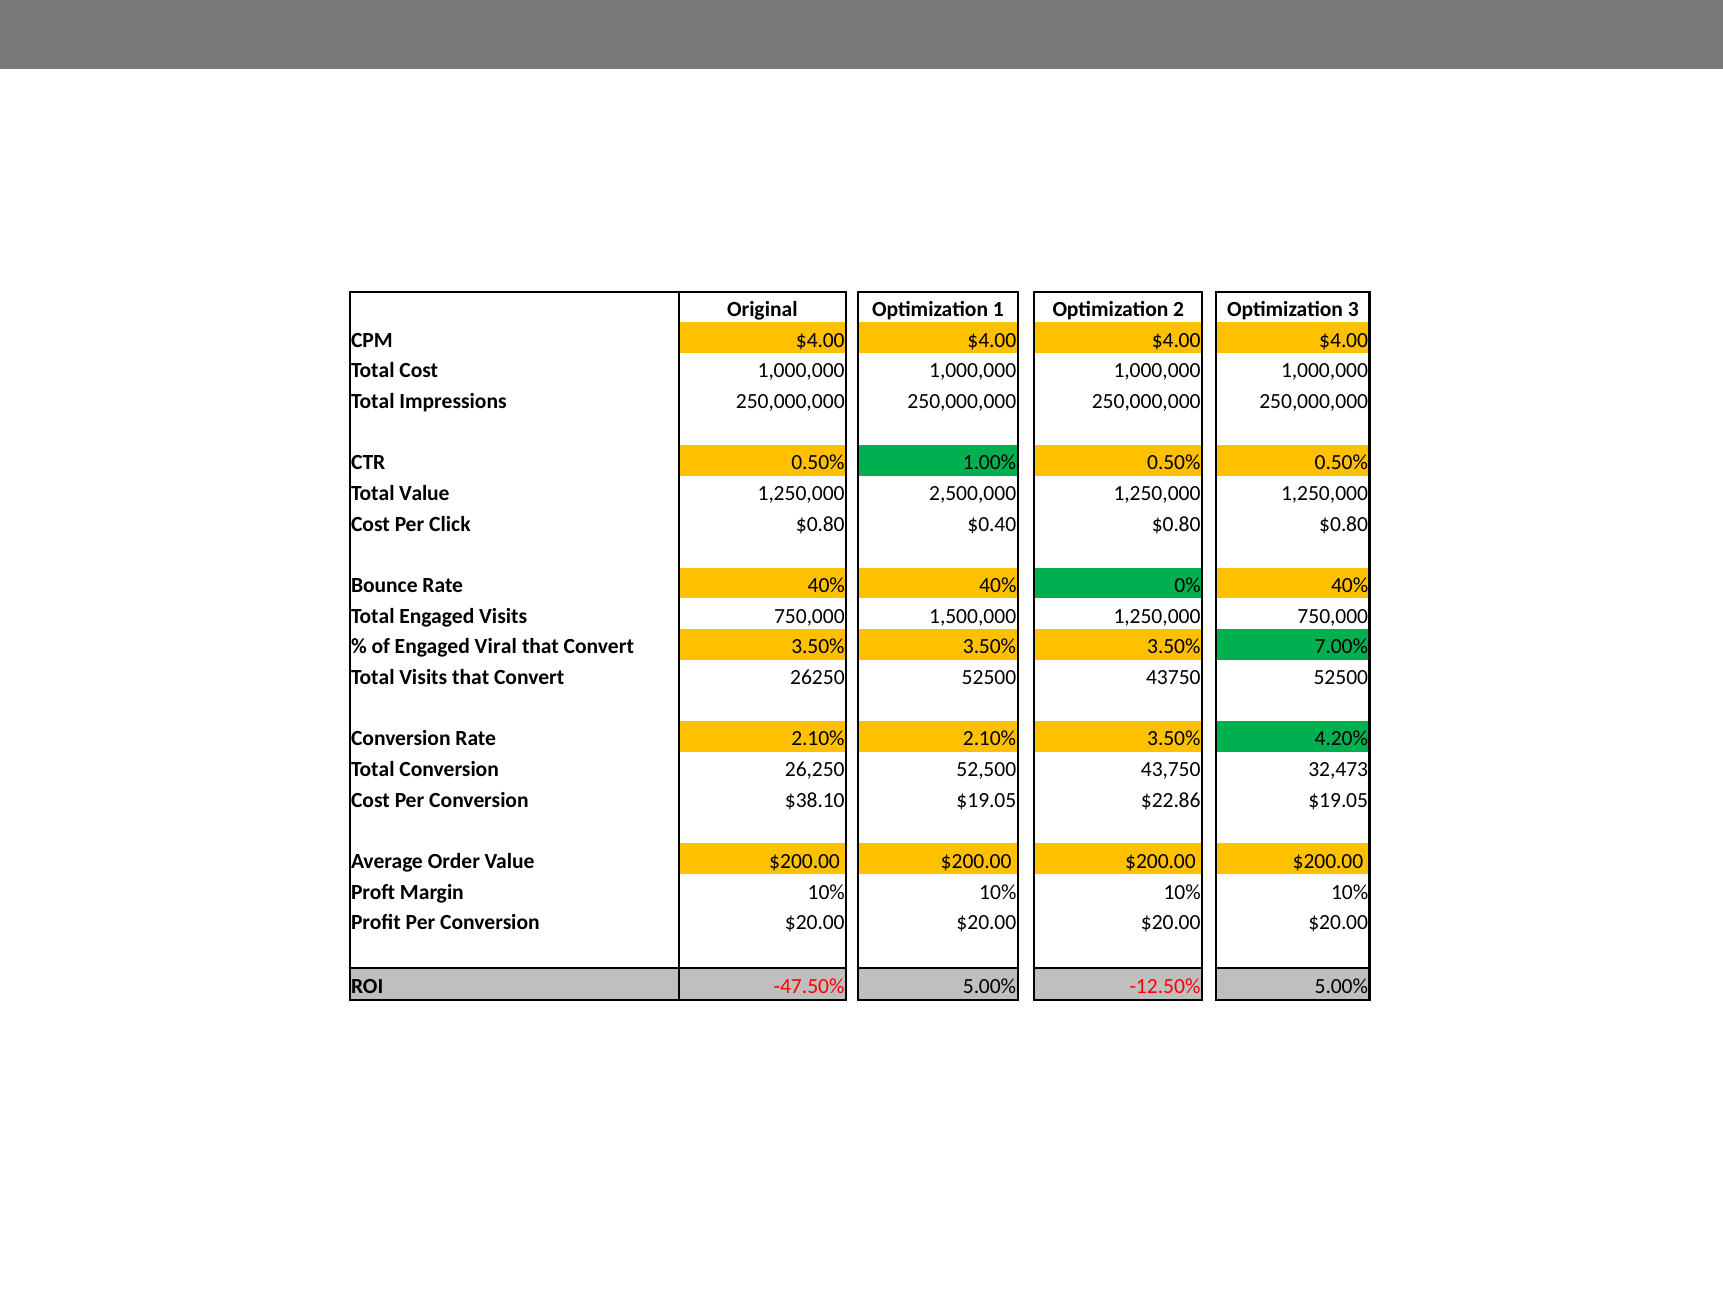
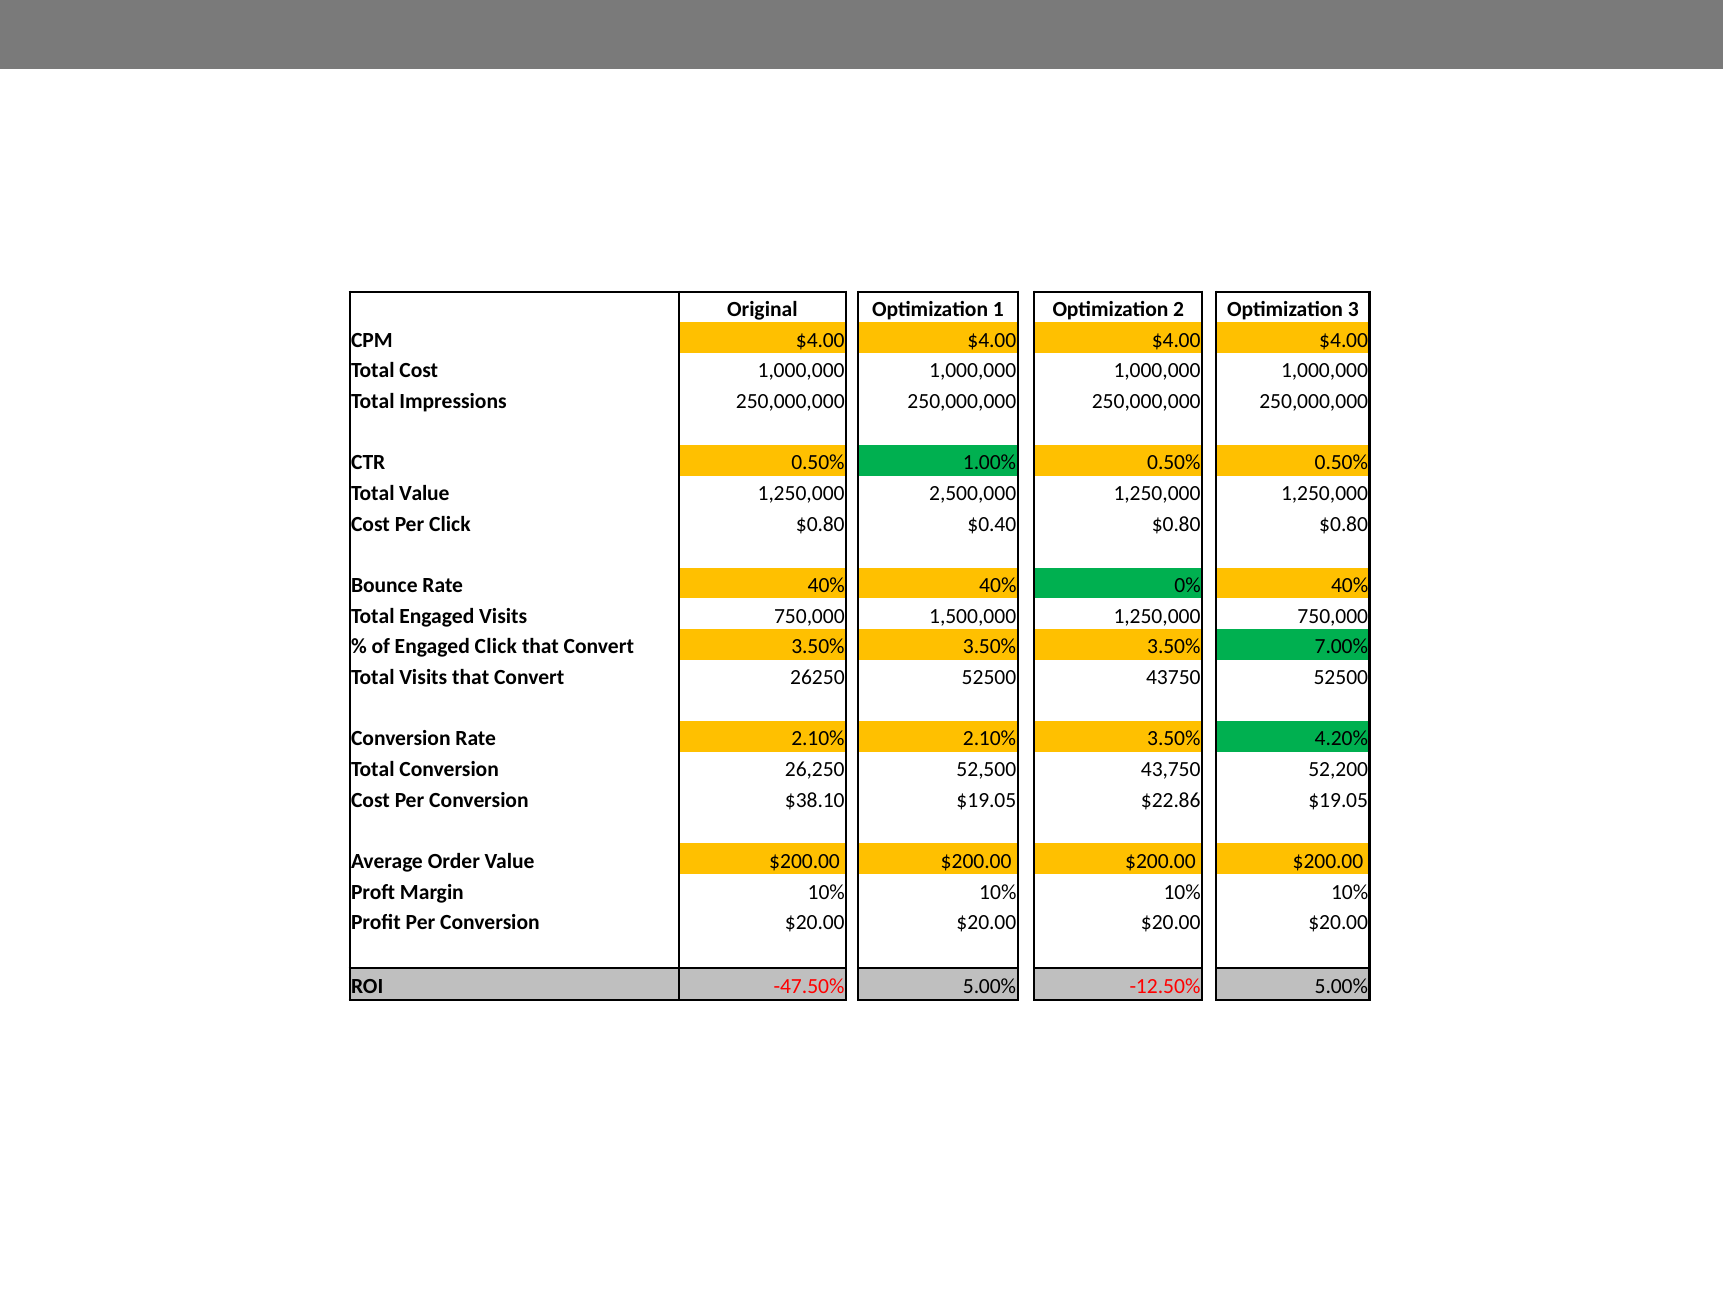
Engaged Viral: Viral -> Click
32,473: 32,473 -> 52,200
